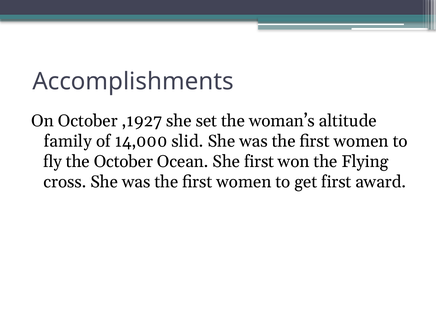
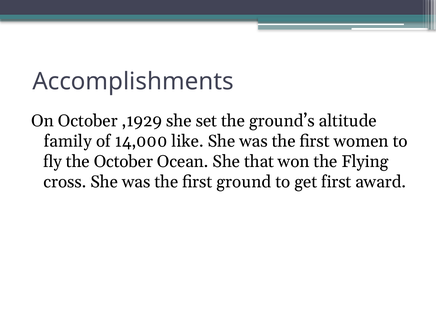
,1927: ,1927 -> ,1929
woman’s: woman’s -> ground’s
slid: slid -> like
She first: first -> that
women at (244, 182): women -> ground
